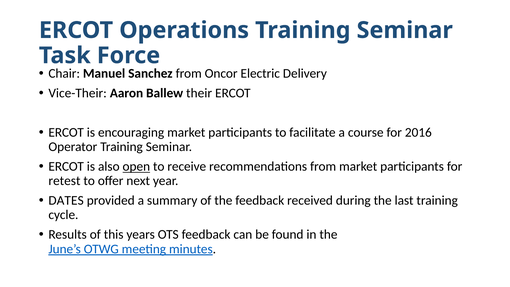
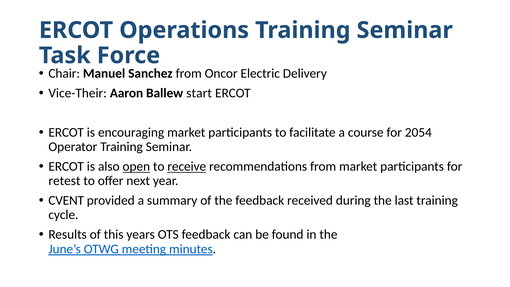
their: their -> start
2016: 2016 -> 2054
receive underline: none -> present
DATES: DATES -> CVENT
